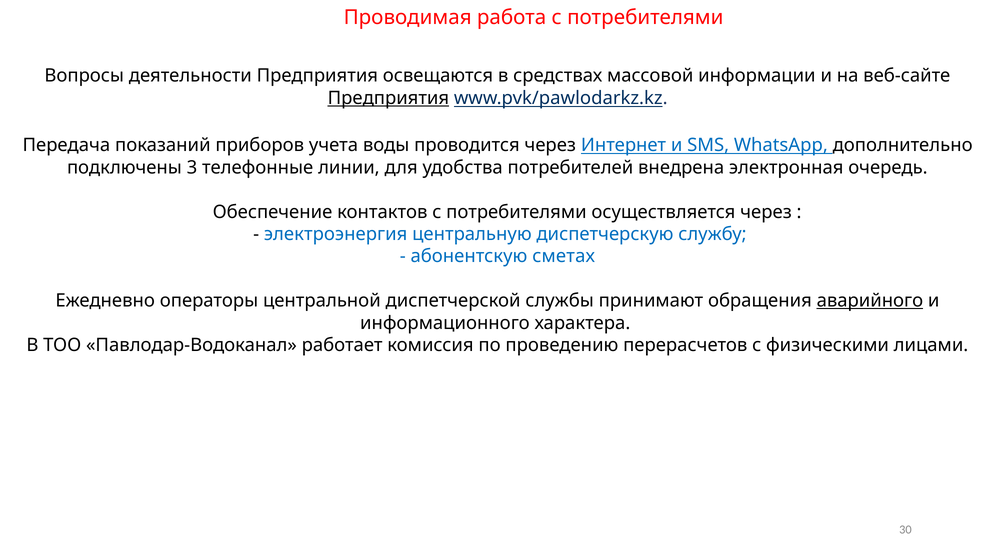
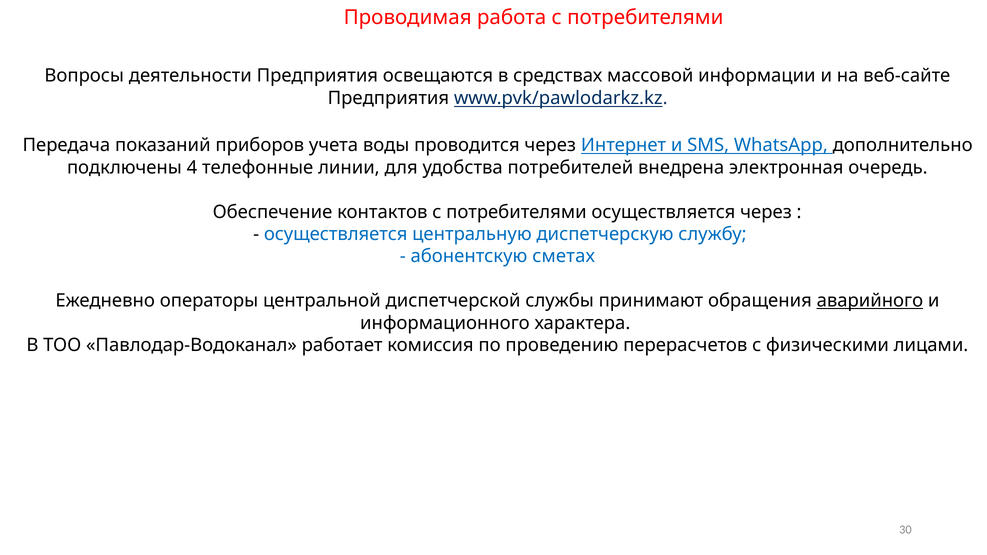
Предприятия at (388, 98) underline: present -> none
3: 3 -> 4
электроэнергия at (336, 234): электроэнергия -> осуществляется
